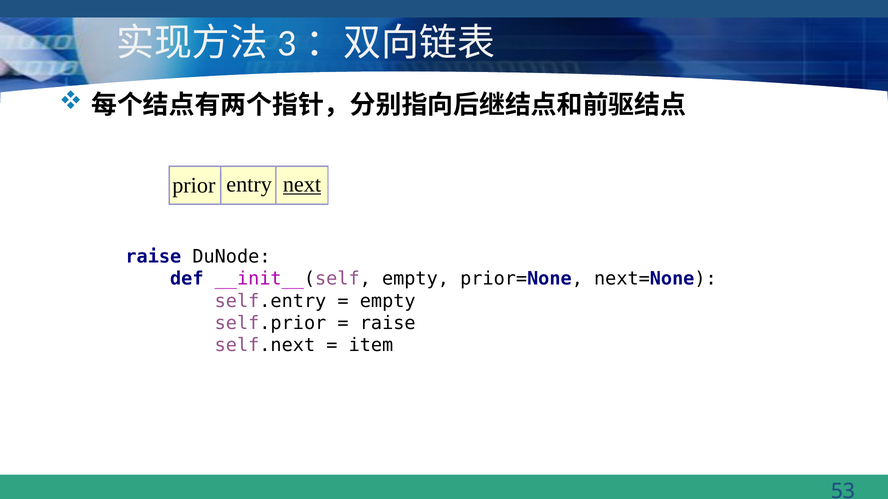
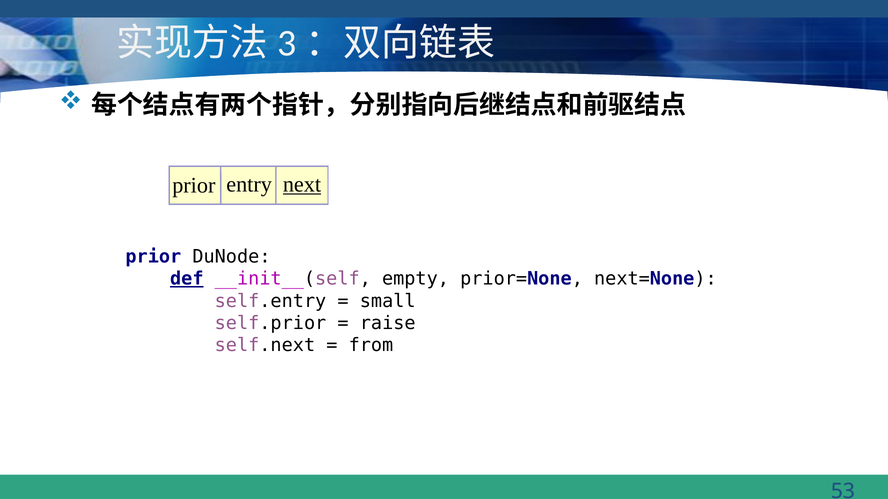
raise at (153, 257): raise -> prior
def underline: none -> present
empty at (388, 301): empty -> small
item: item -> from
